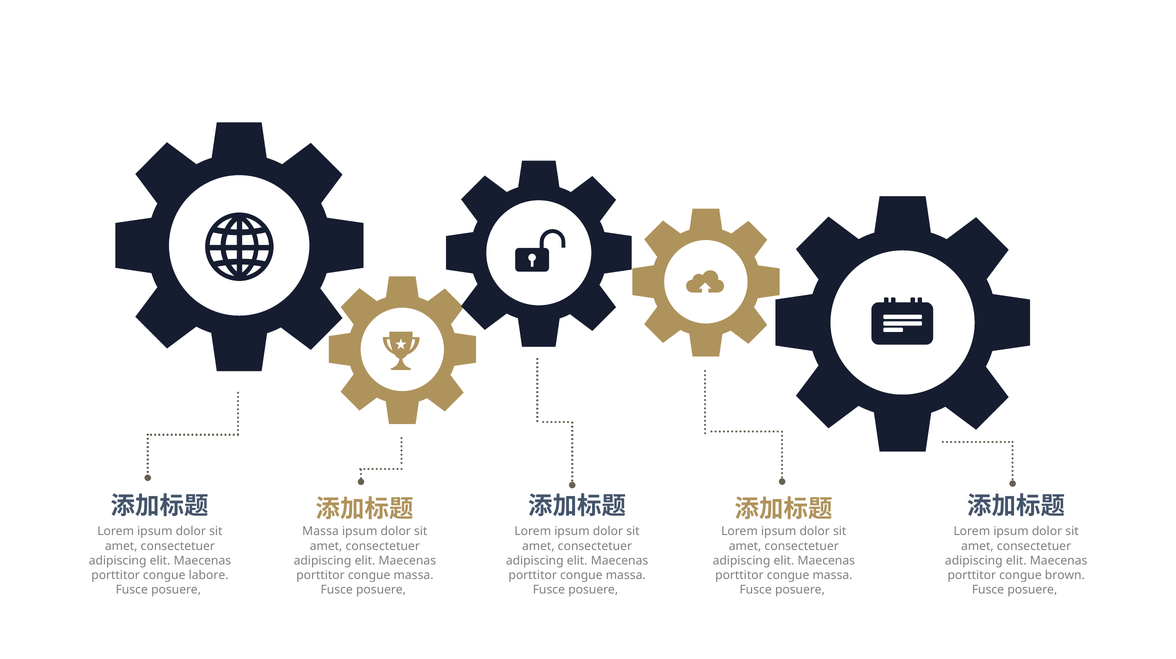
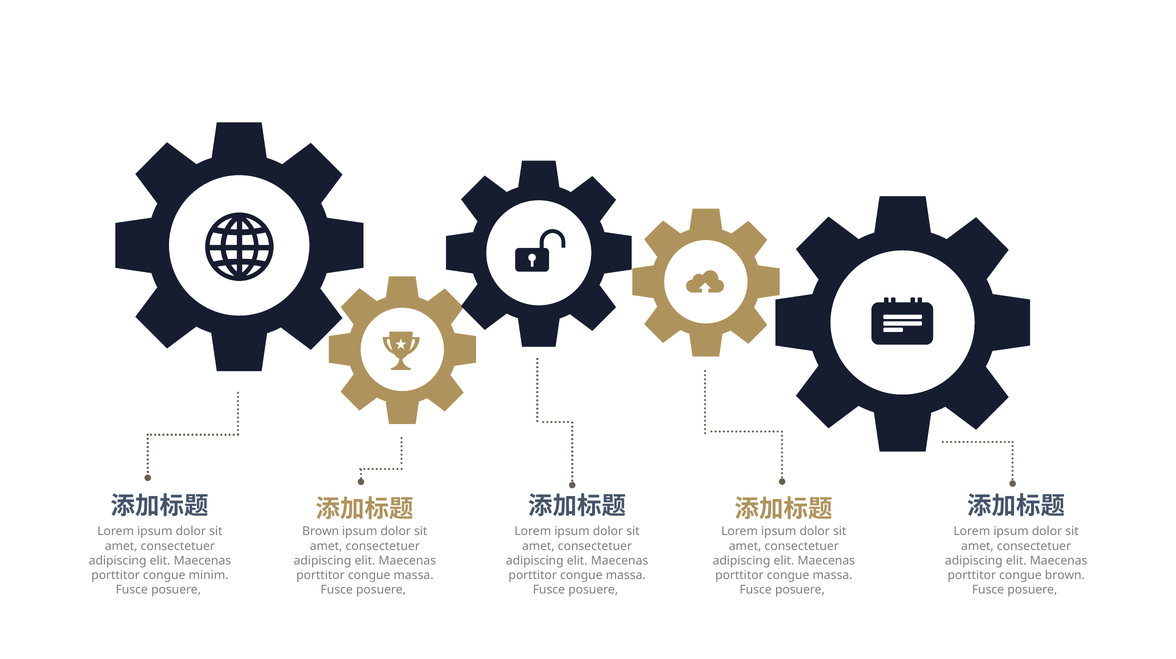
Massa at (321, 531): Massa -> Brown
labore: labore -> minim
